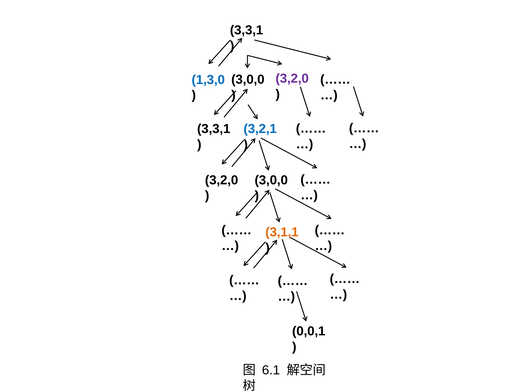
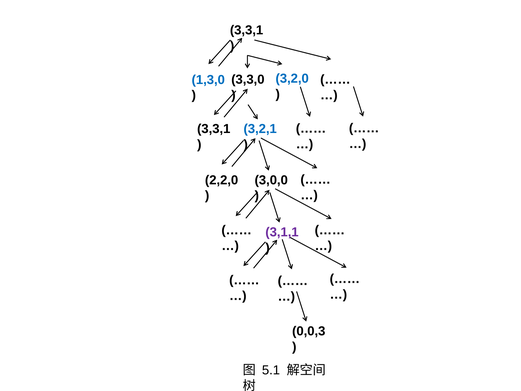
3,2,0 at (292, 78) colour: purple -> blue
3,0,0 at (248, 79): 3,0,0 -> 3,3,0
3,2,0 at (222, 180): 3,2,0 -> 2,2,0
3,1,1 colour: orange -> purple
0,0,1: 0,0,1 -> 0,0,3
6.1: 6.1 -> 5.1
